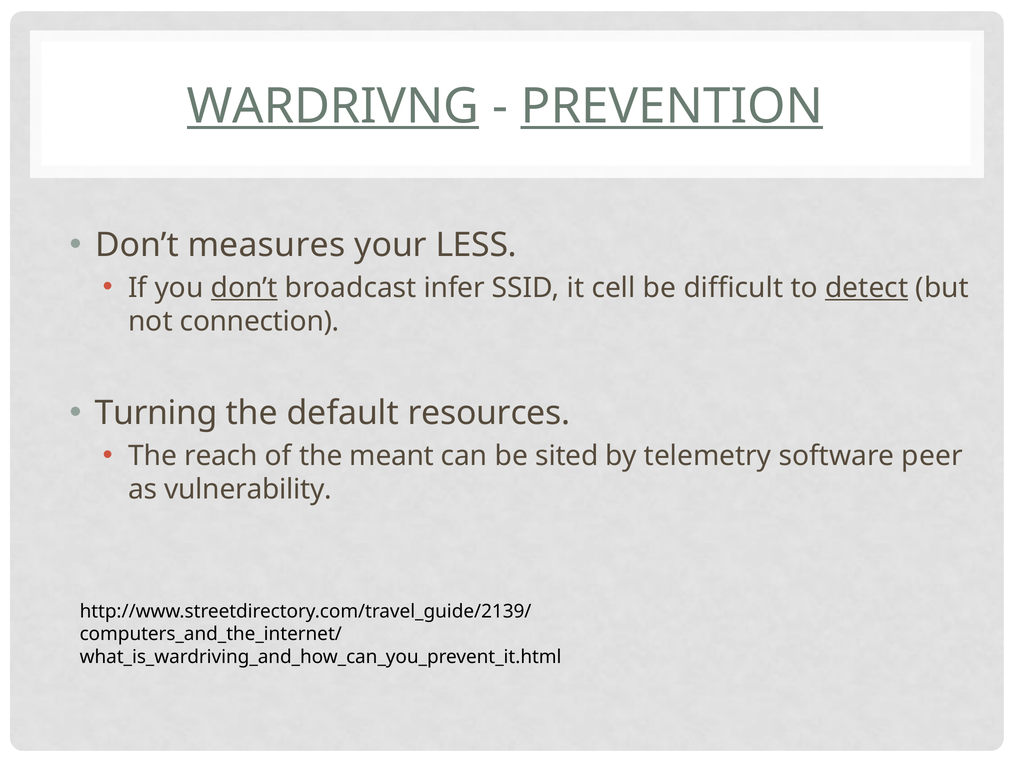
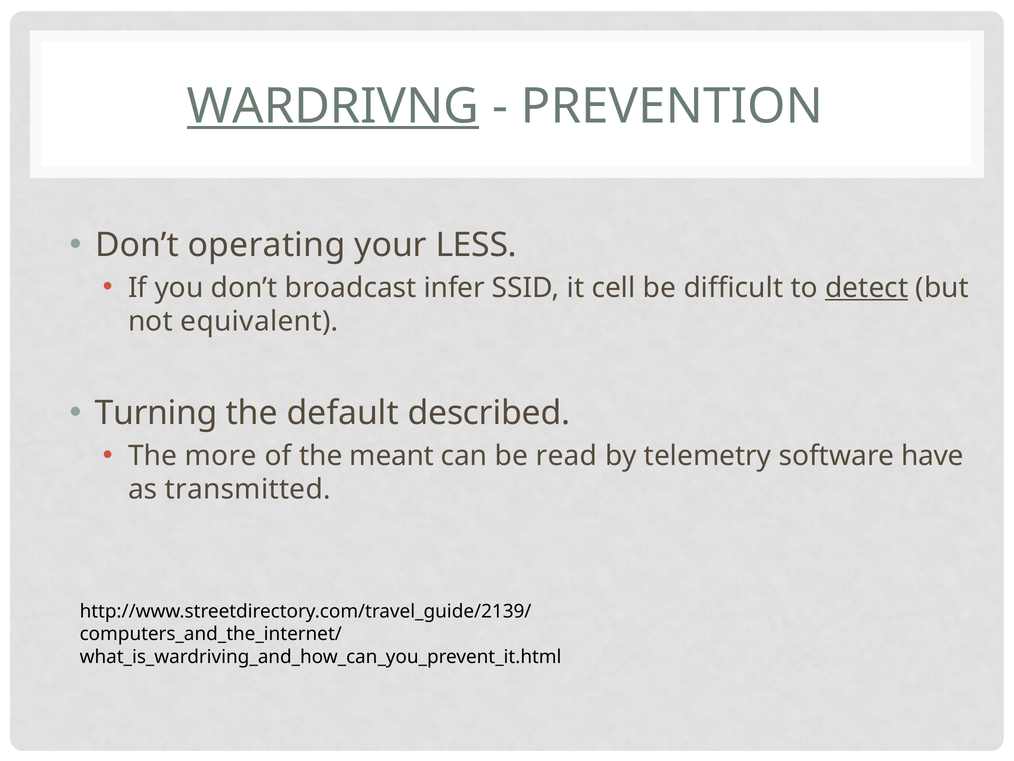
PREVENTION underline: present -> none
measures: measures -> operating
don’t at (244, 288) underline: present -> none
connection: connection -> equivalent
resources: resources -> described
reach: reach -> more
sited: sited -> read
peer: peer -> have
vulnerability: vulnerability -> transmitted
